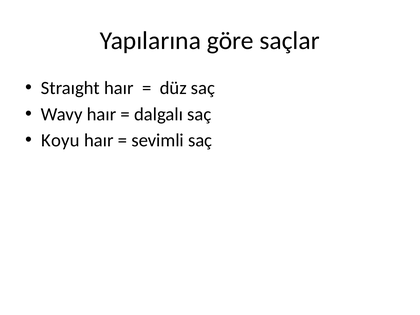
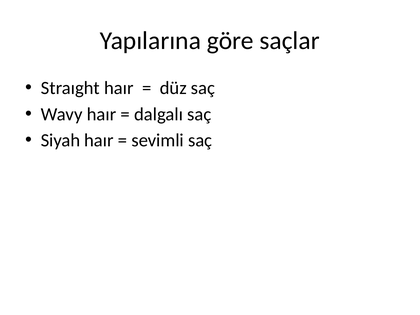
Koyu: Koyu -> Siyah
